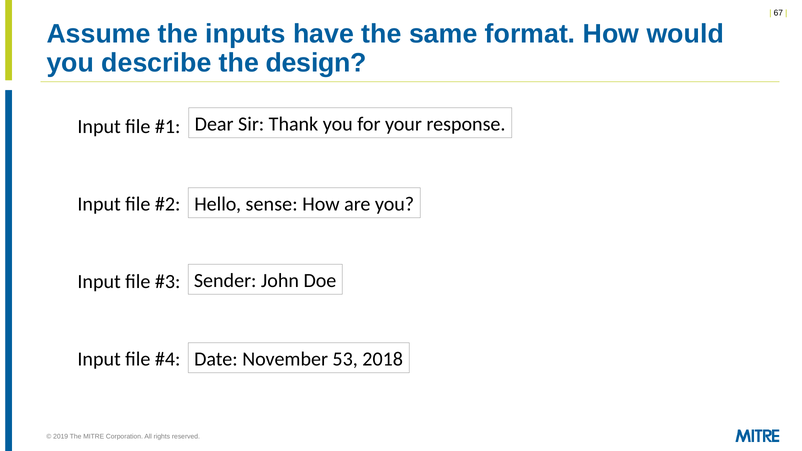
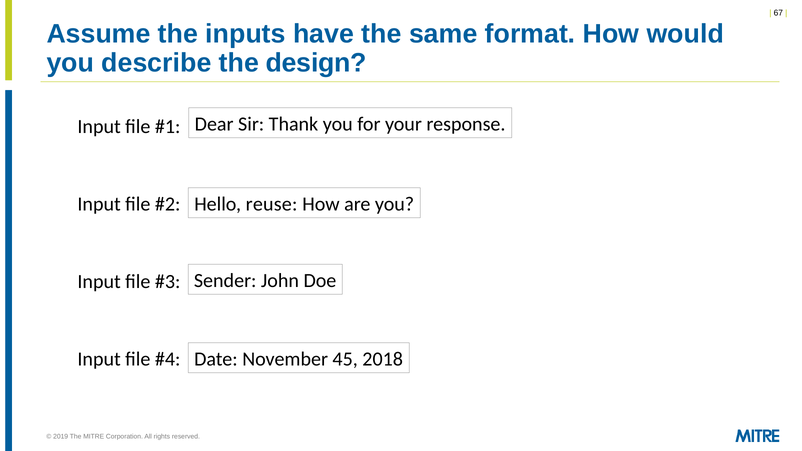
sense: sense -> reuse
53: 53 -> 45
